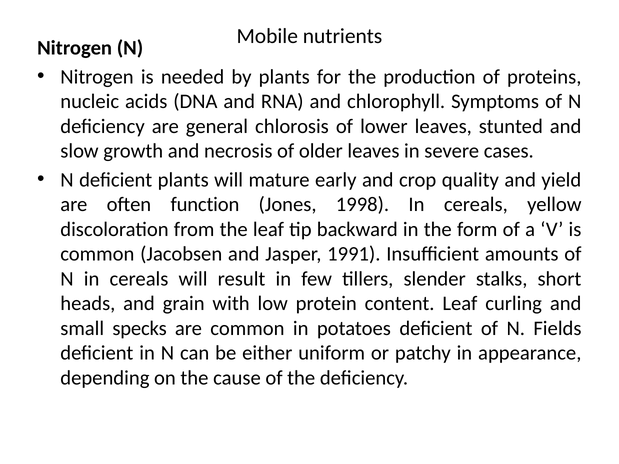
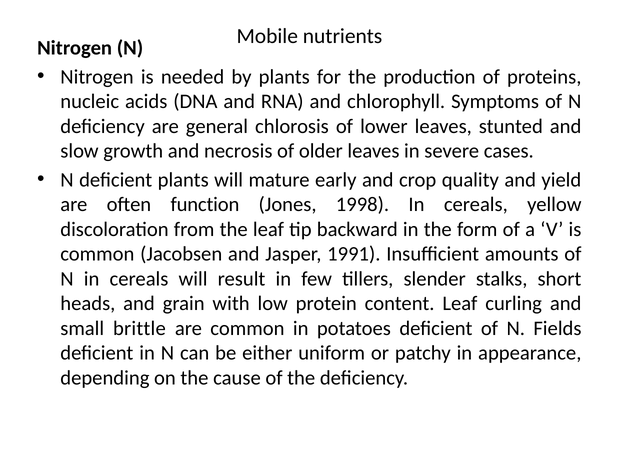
specks: specks -> brittle
